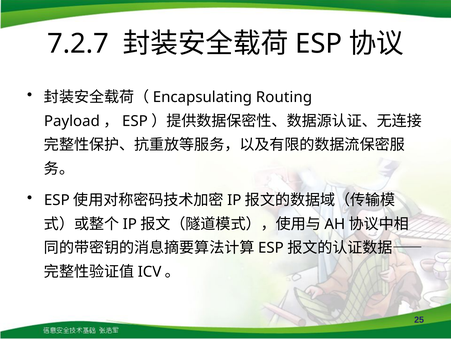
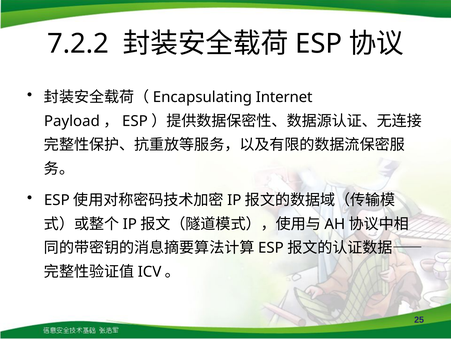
7.2.7: 7.2.7 -> 7.2.2
Routing: Routing -> Internet
